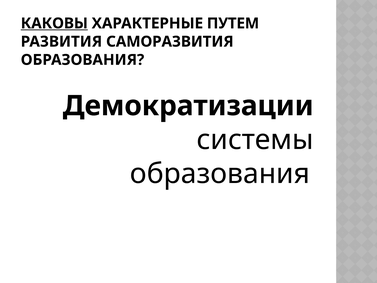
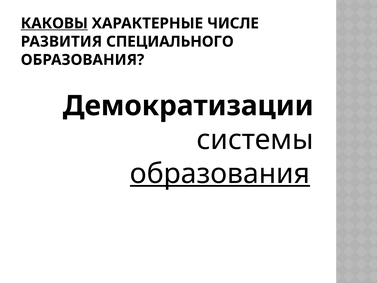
ПУТЕМ: ПУТЕМ -> ЧИСЛЕ
САМОРАЗВИТИЯ: САМОРАЗВИТИЯ -> СПЕЦИАЛЬНОГО
образования at (220, 174) underline: none -> present
